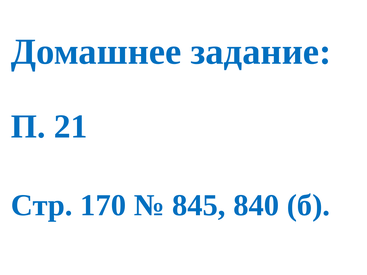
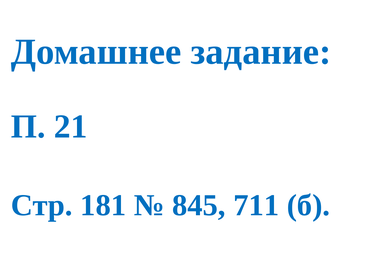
170: 170 -> 181
840: 840 -> 711
